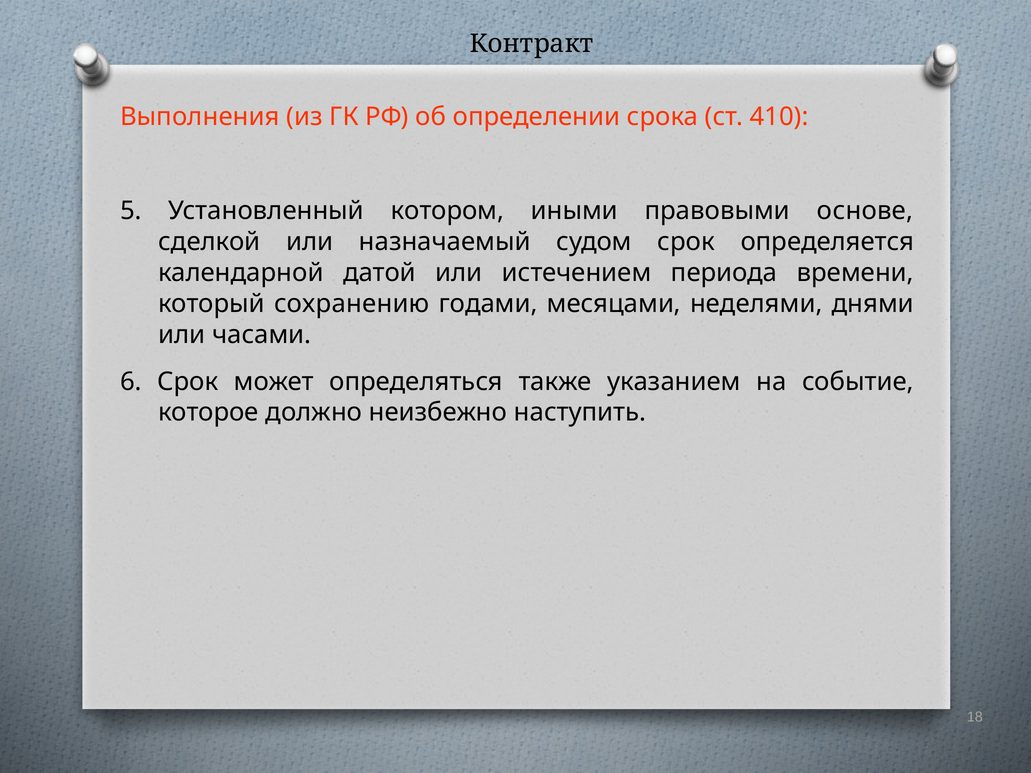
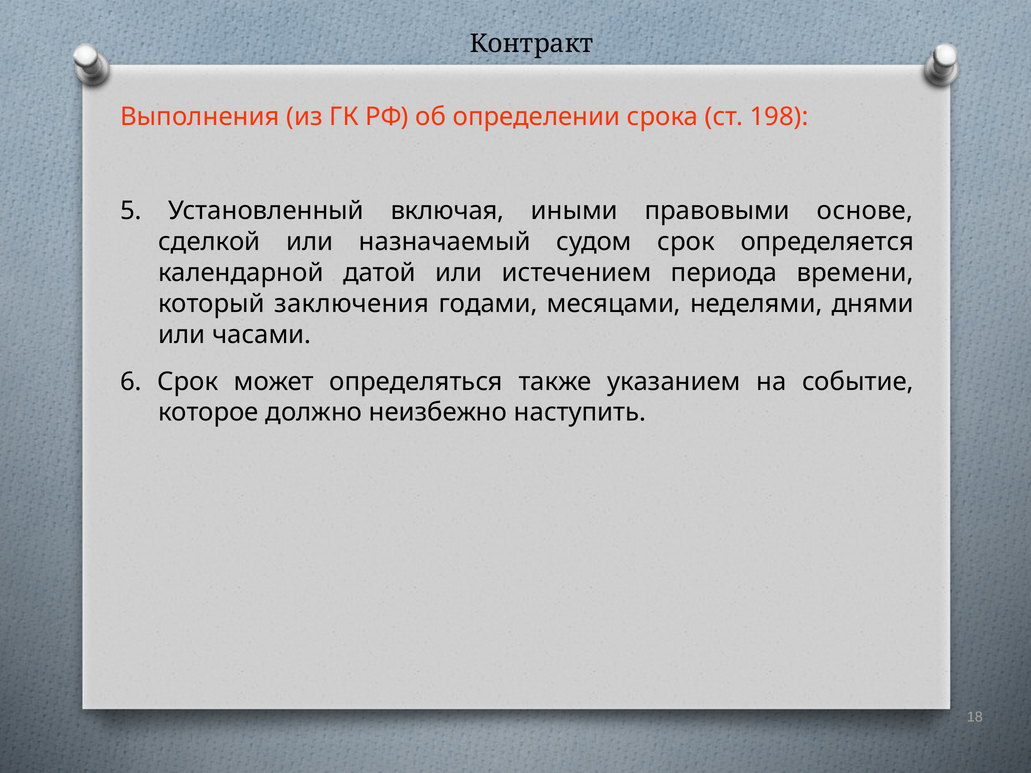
410: 410 -> 198
котором: котором -> включая
сохранению: сохранению -> заключения
